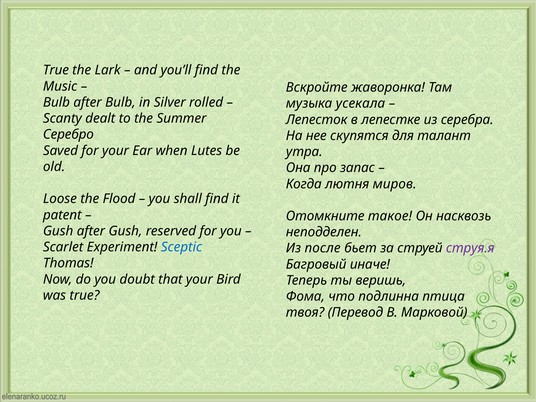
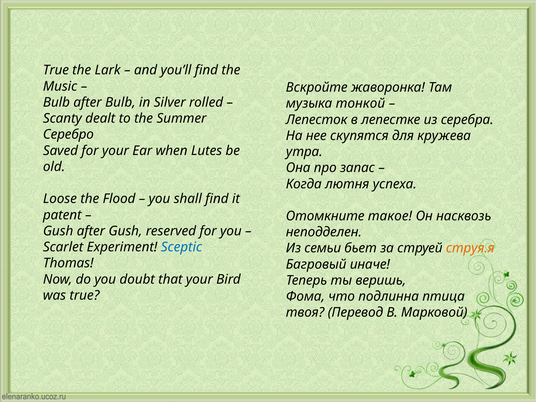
усекала: усекала -> тонкой
талант: талант -> кружева
миров: миров -> успеха
после: после -> семьи
струя.я colour: purple -> orange
